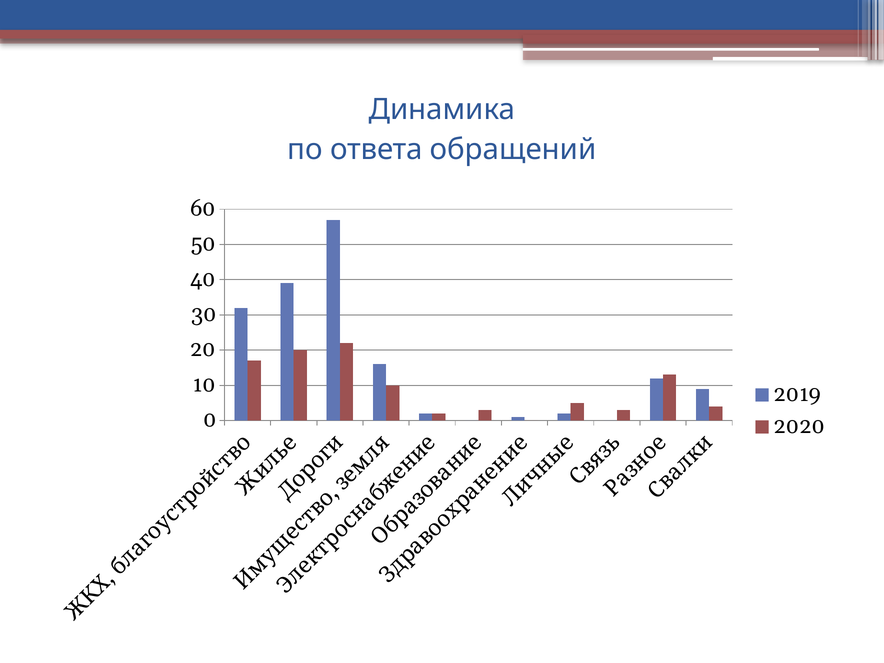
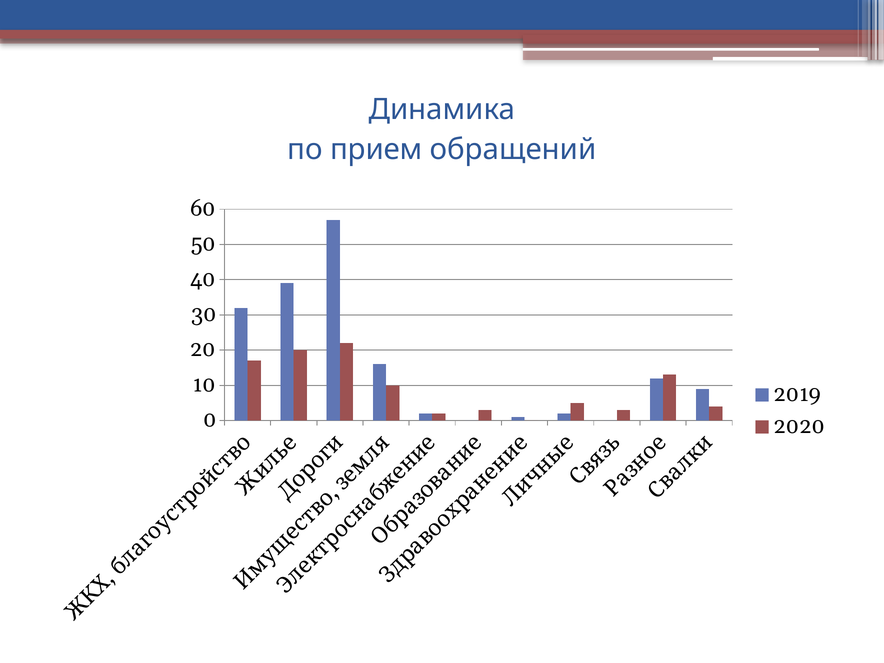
ответа: ответа -> прием
